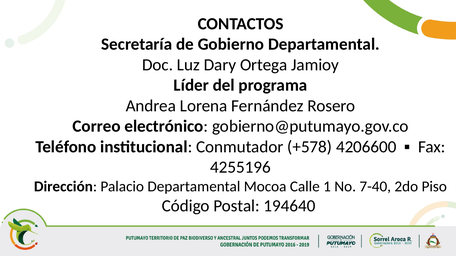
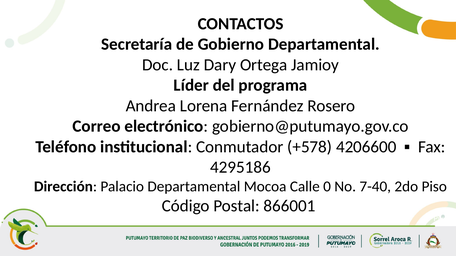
4255196: 4255196 -> 4295186
1: 1 -> 0
194640: 194640 -> 866001
